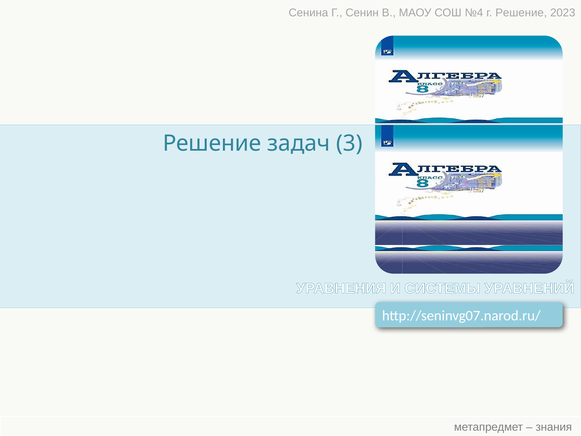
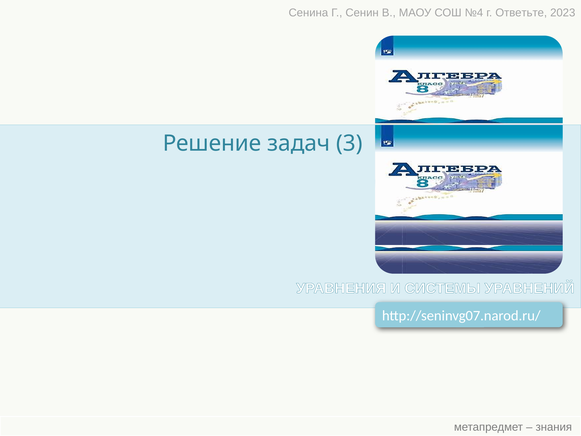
г Решение: Решение -> Ответьте
